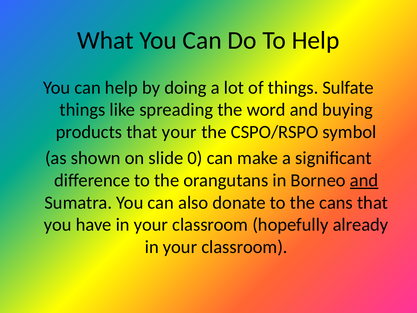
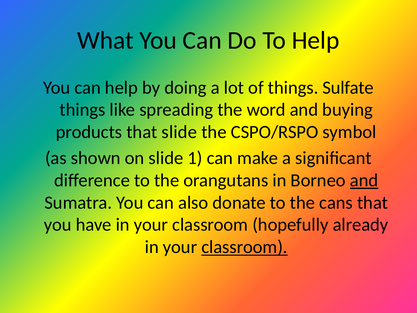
that your: your -> slide
0: 0 -> 1
classroom at (244, 247) underline: none -> present
